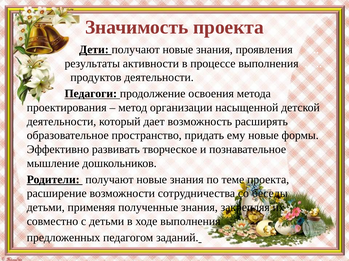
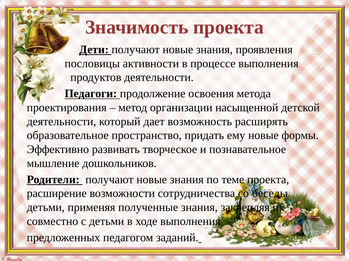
результаты: результаты -> пословицы
